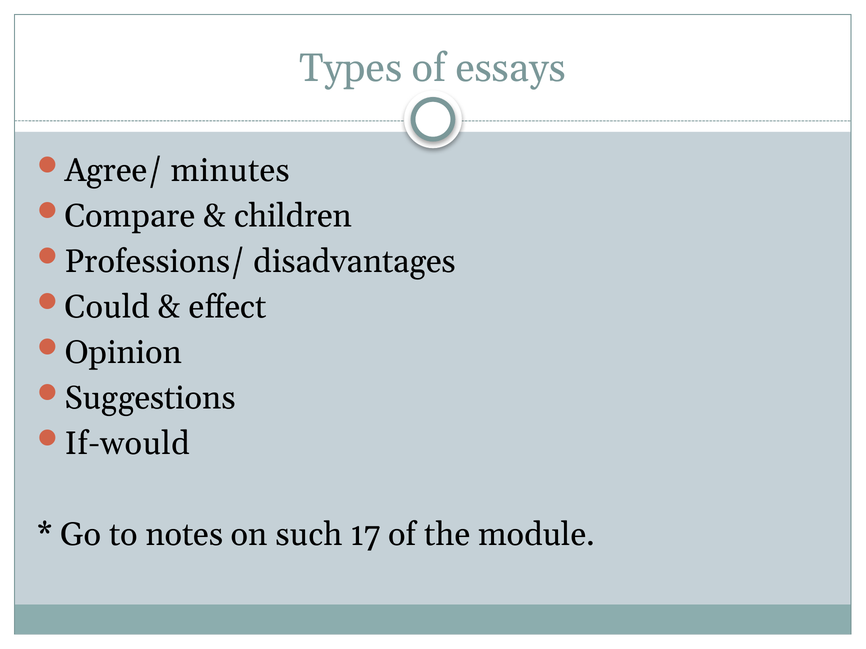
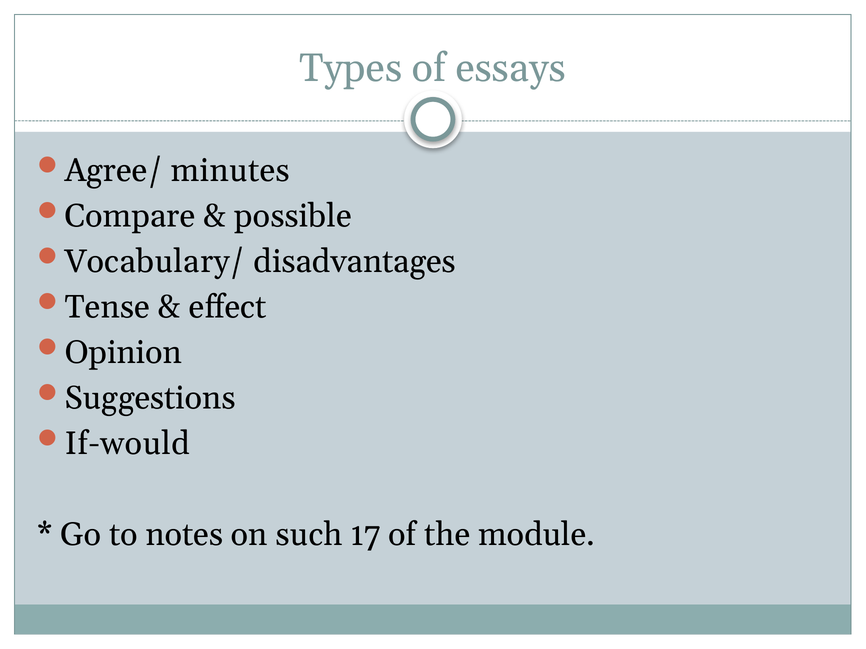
children: children -> possible
Professions/: Professions/ -> Vocabulary/
Could: Could -> Tense
